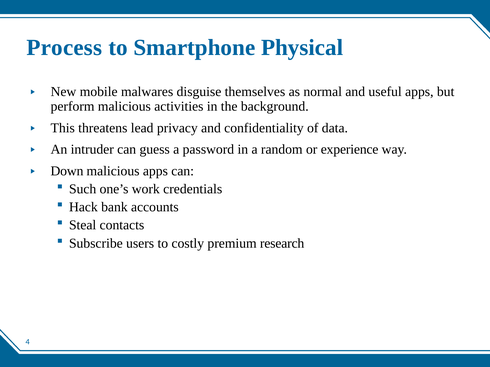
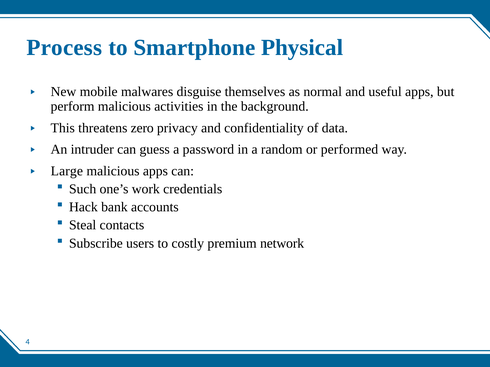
lead: lead -> zero
experience: experience -> performed
Down: Down -> Large
research: research -> network
